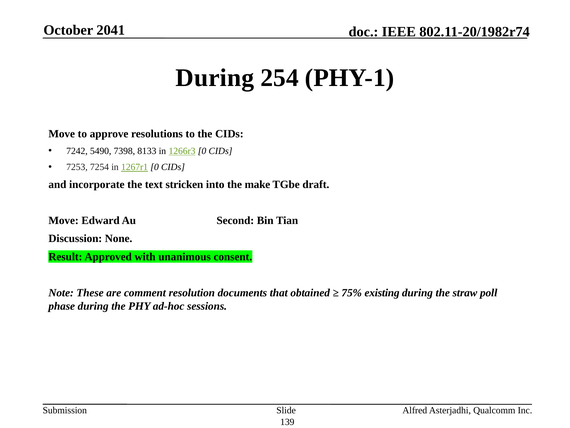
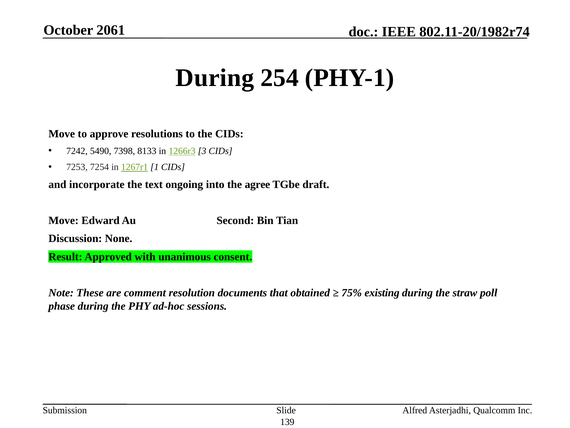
2041: 2041 -> 2061
1266r3 0: 0 -> 3
1267r1 0: 0 -> 1
stricken: stricken -> ongoing
make: make -> agree
